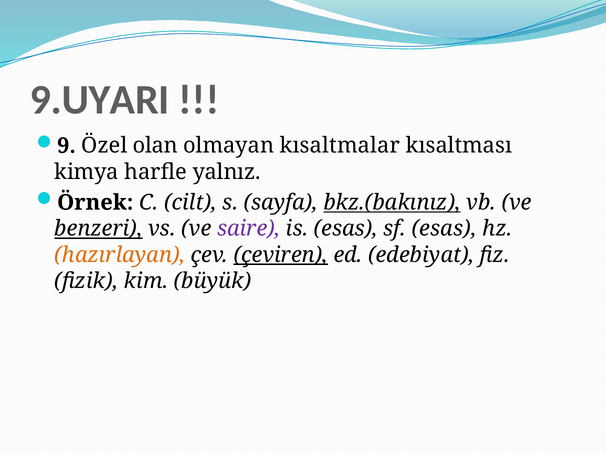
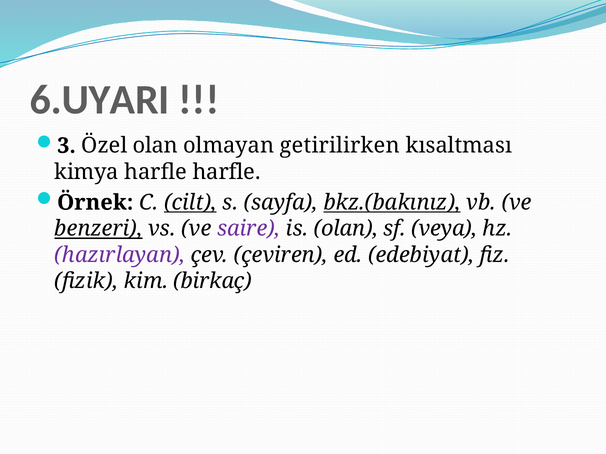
9.UYARI: 9.UYARI -> 6.UYARI
9: 9 -> 3
kısaltmalar: kısaltmalar -> getirilirken
harfle yalnız: yalnız -> harfle
cilt underline: none -> present
is esas: esas -> olan
sf esas: esas -> veya
hazırlayan colour: orange -> purple
çeviren underline: present -> none
büyük: büyük -> birkaç
